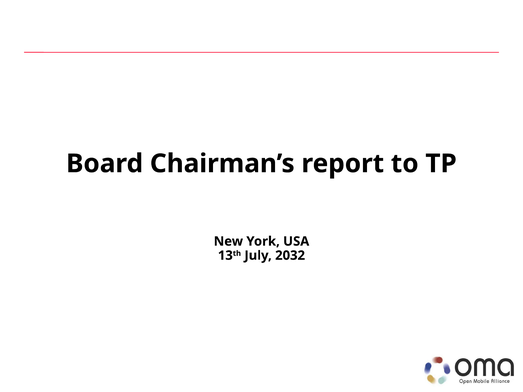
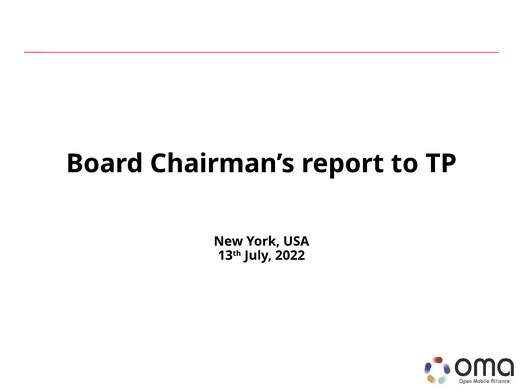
2032: 2032 -> 2022
